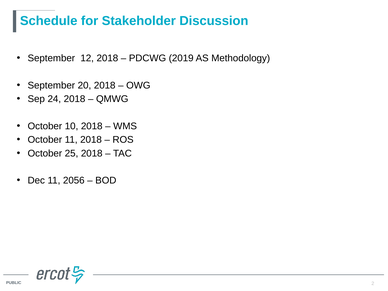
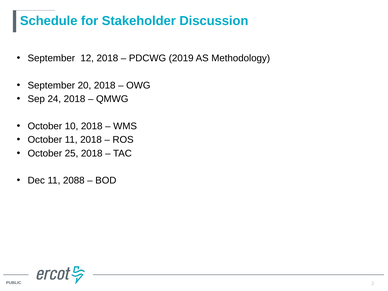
2056: 2056 -> 2088
